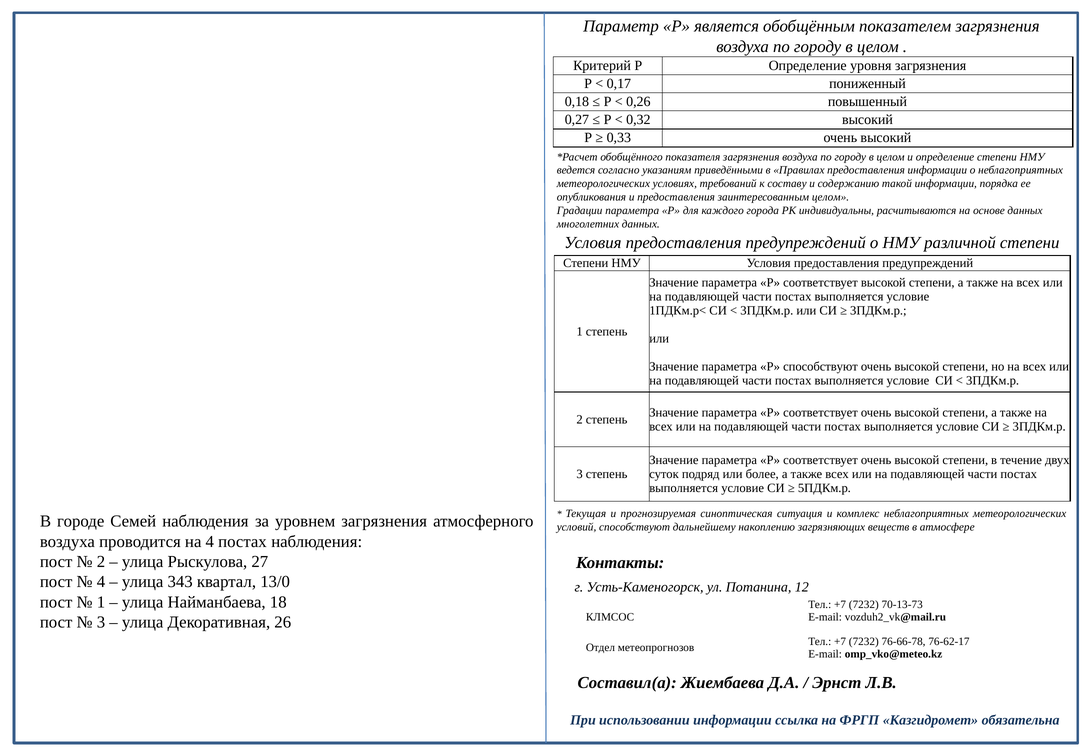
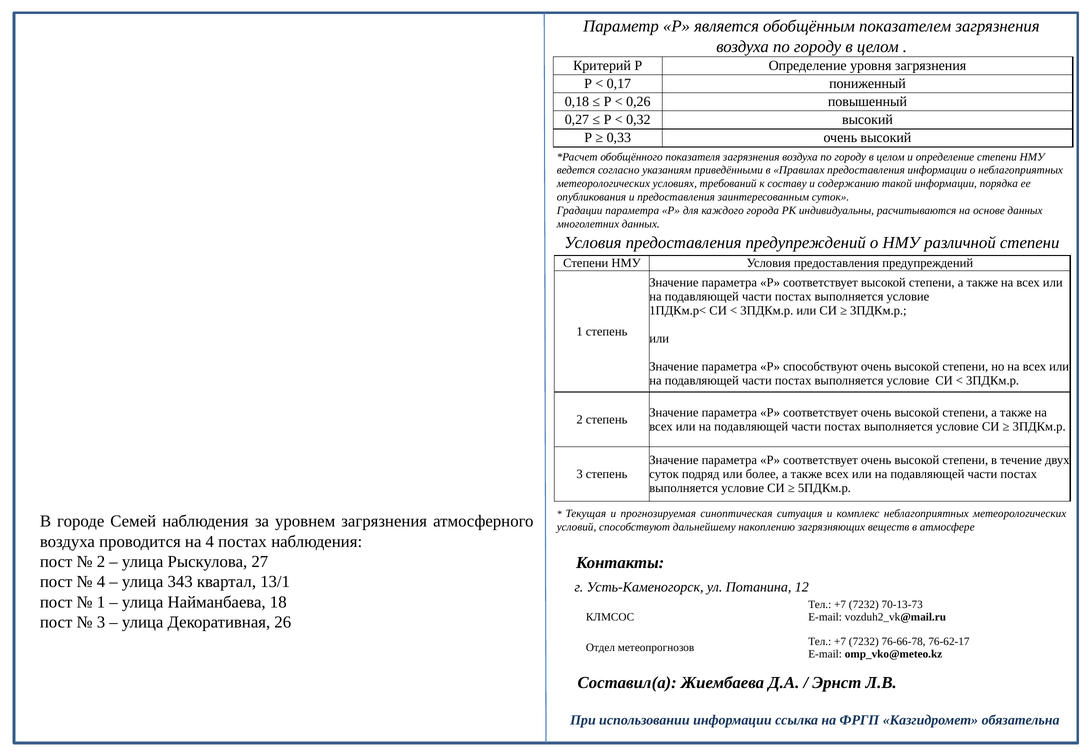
заинтересованным целом: целом -> суток
13/0: 13/0 -> 13/1
